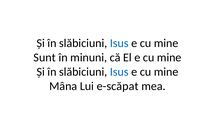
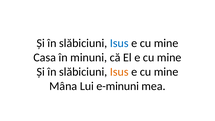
Sunt: Sunt -> Casa
Isus at (119, 72) colour: blue -> orange
e-scăpat: e-scăpat -> e-minuni
